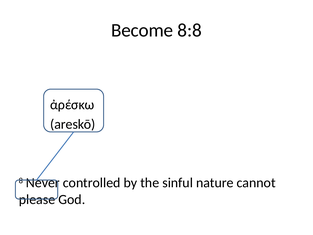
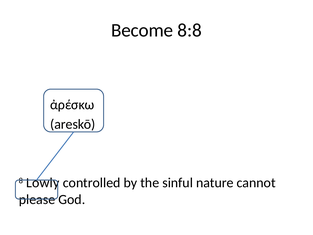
Never: Never -> Lowly
